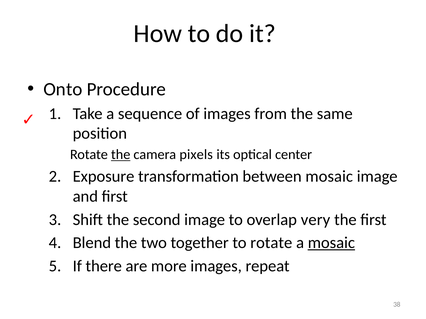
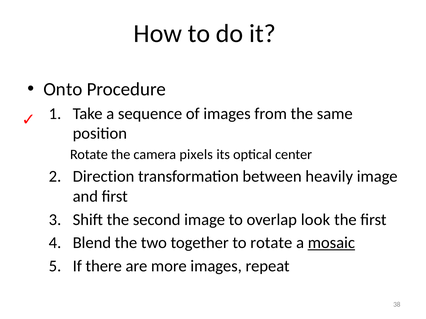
the at (121, 155) underline: present -> none
Exposure: Exposure -> Direction
between mosaic: mosaic -> heavily
very: very -> look
